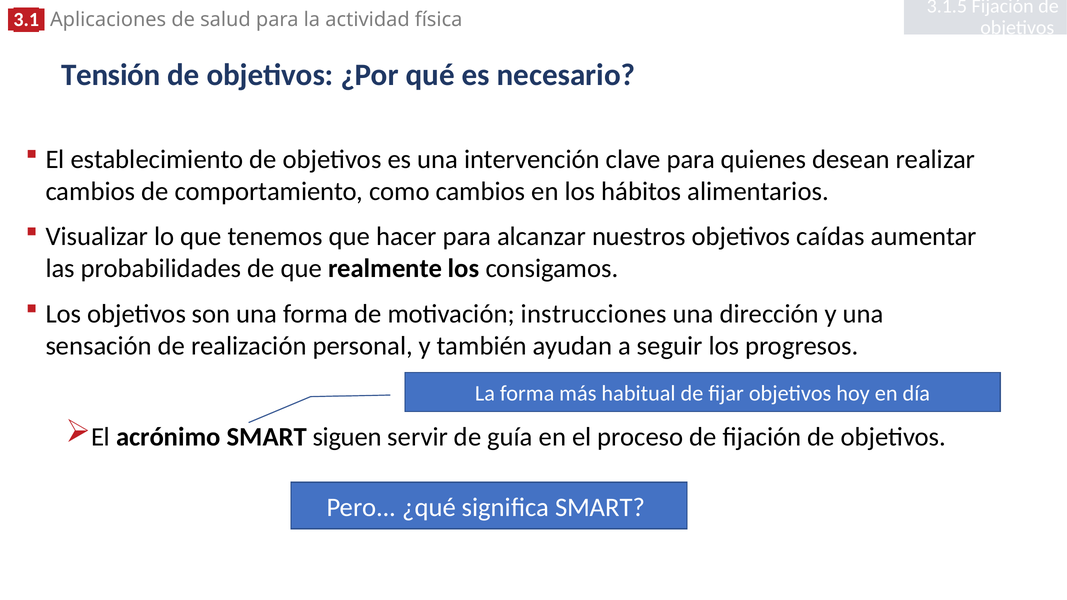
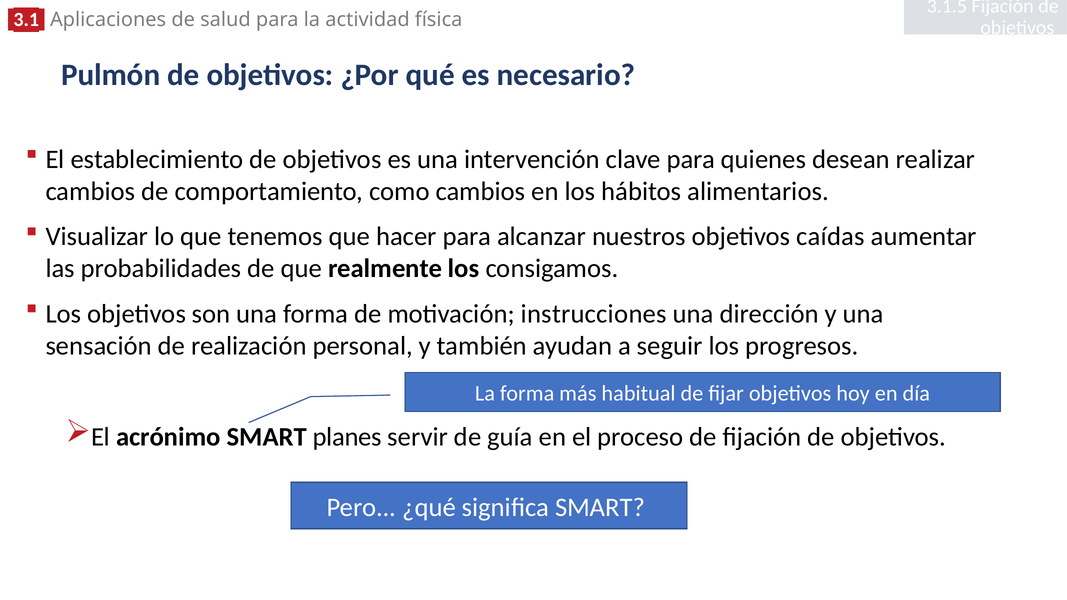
Tensión: Tensión -> Pulmón
siguen: siguen -> planes
